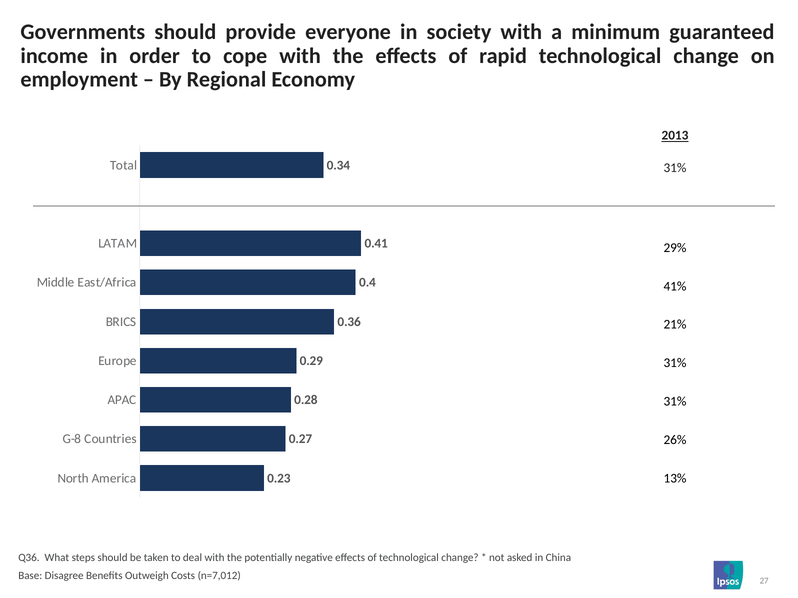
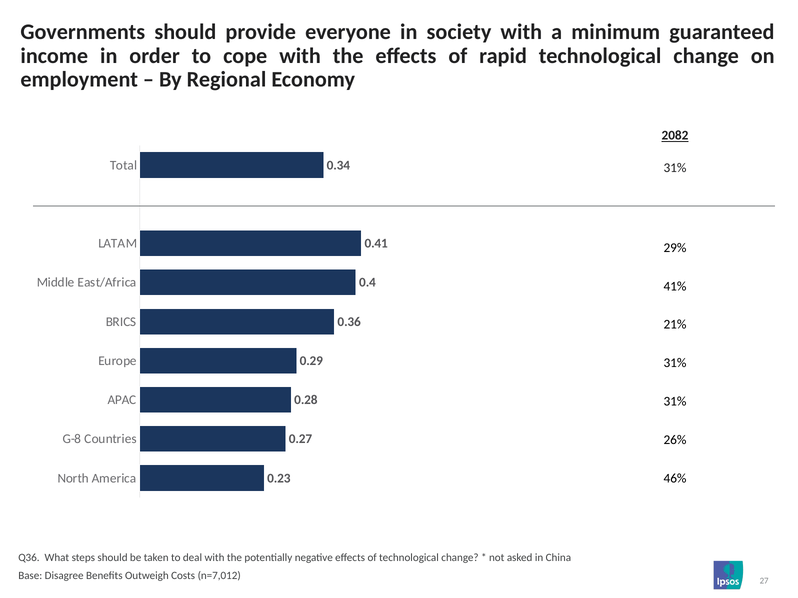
2013: 2013 -> 2082
13%: 13% -> 46%
